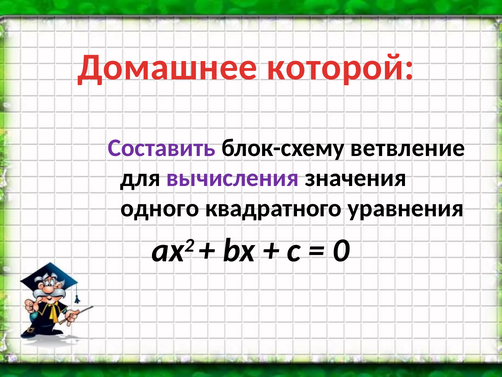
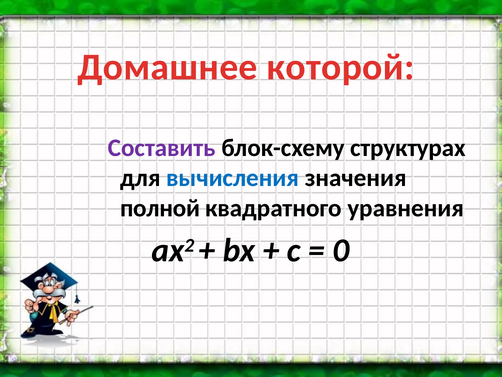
ветвление: ветвление -> структурах
вычисления colour: purple -> blue
одного: одного -> полной
